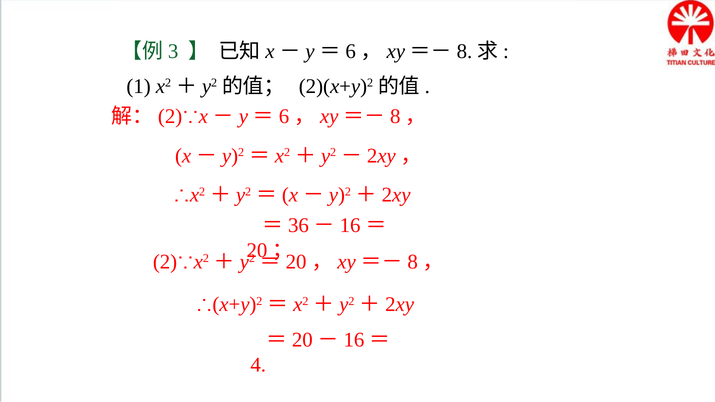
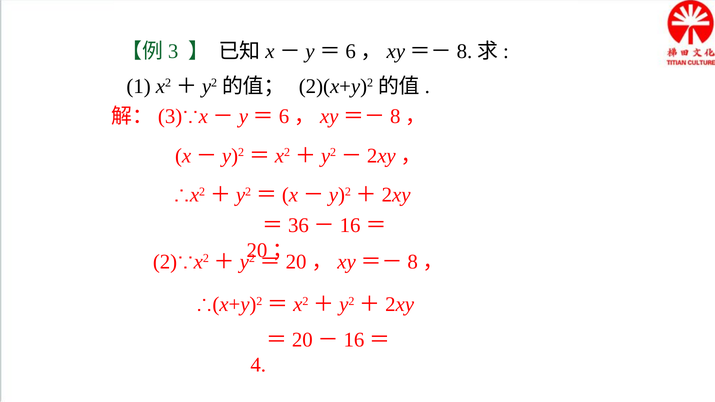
2 at (170, 117): 2 -> 3
